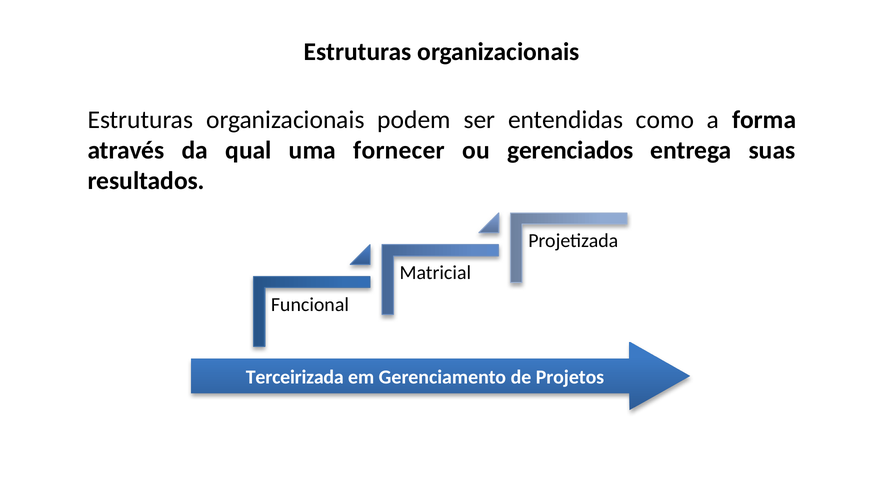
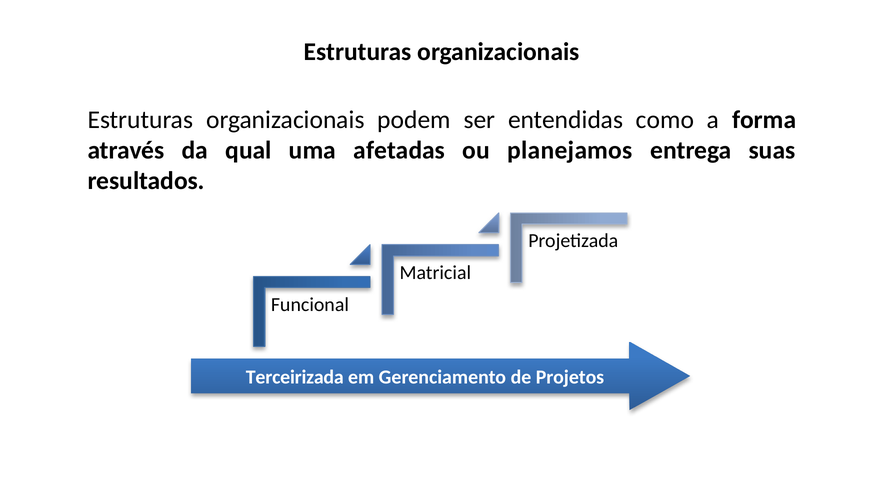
fornecer: fornecer -> afetadas
gerenciados: gerenciados -> planejamos
